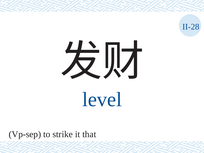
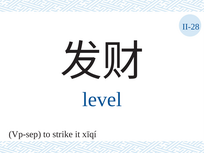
that: that -> xīqí
